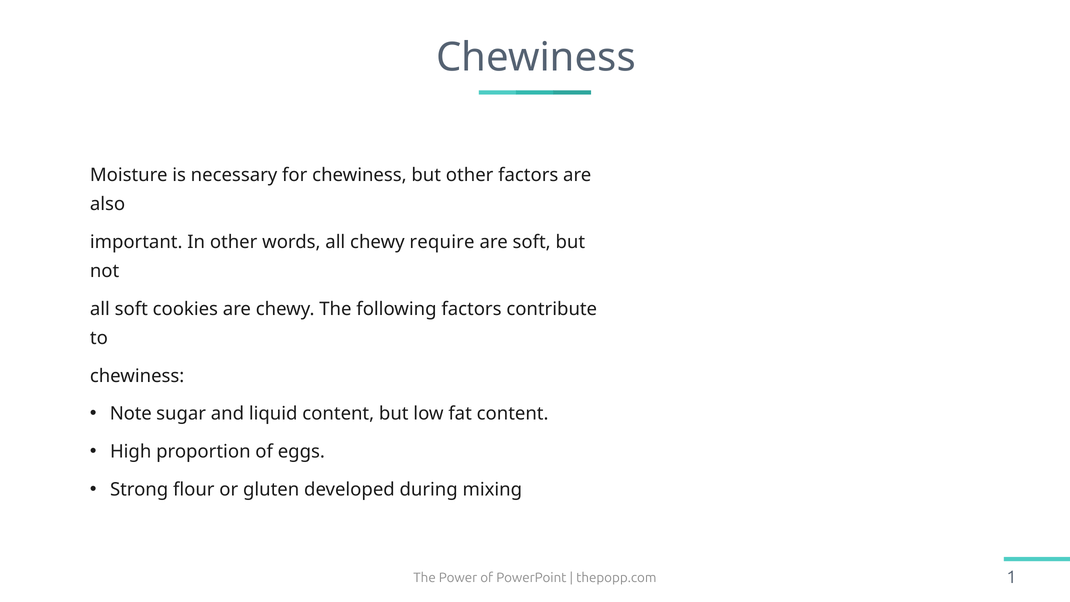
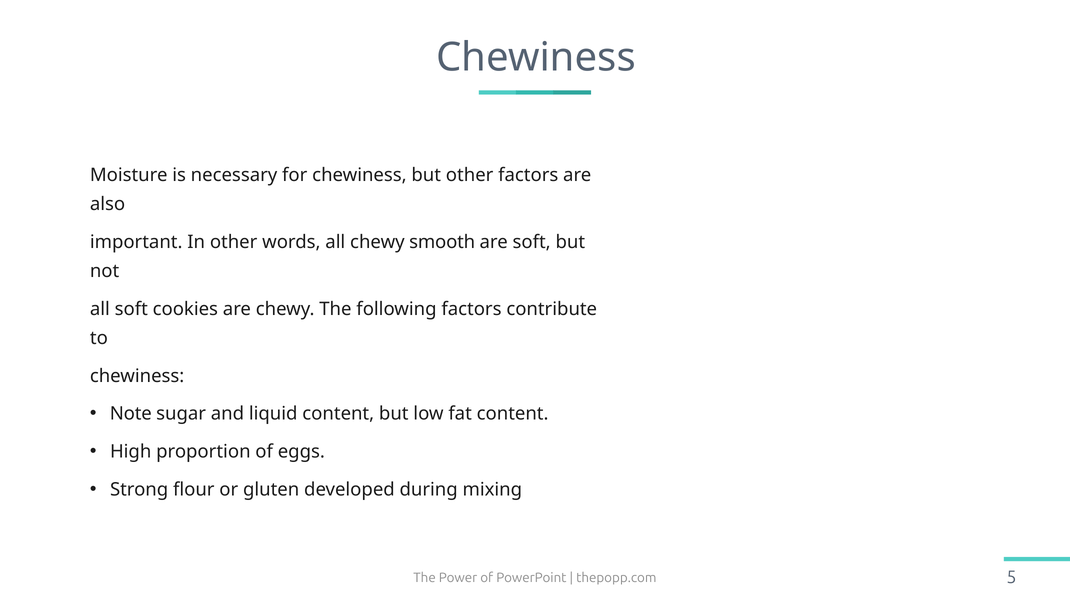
require: require -> smooth
1: 1 -> 5
